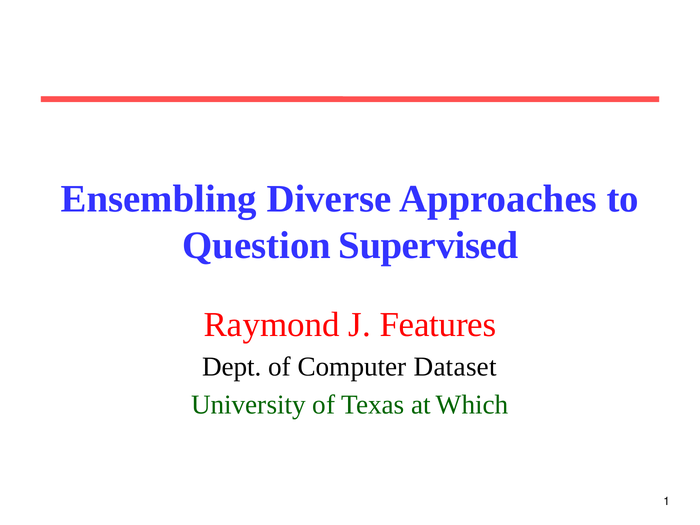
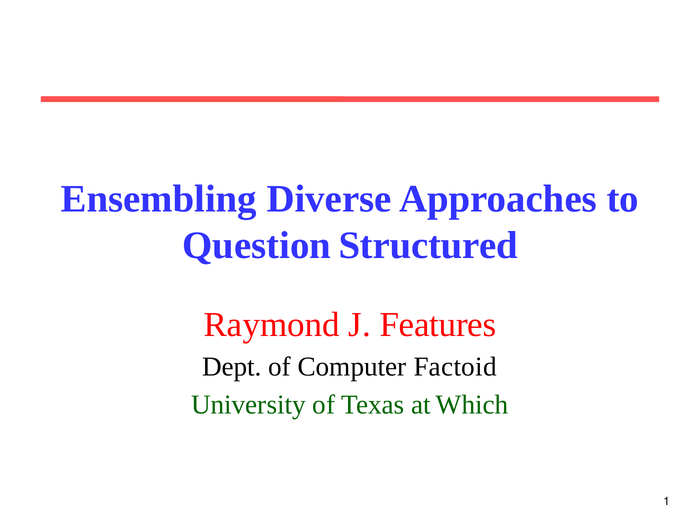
Supervised: Supervised -> Structured
Dataset: Dataset -> Factoid
